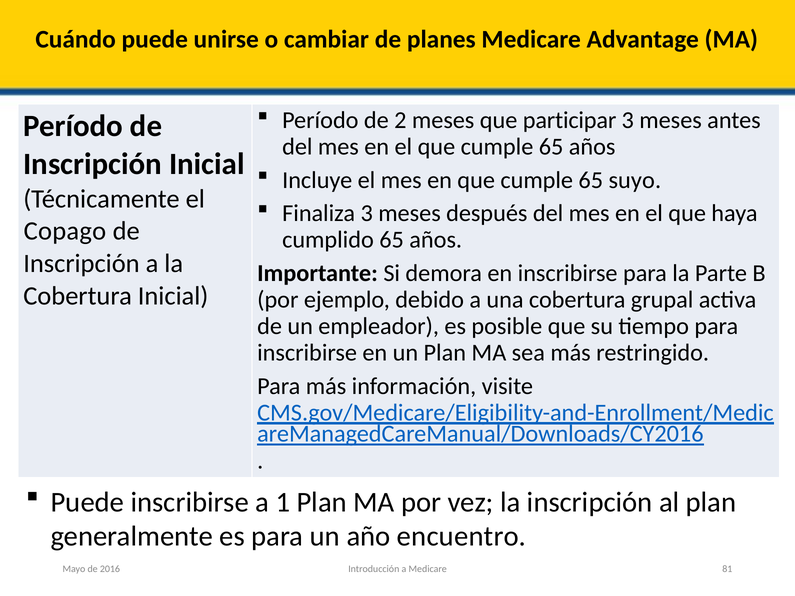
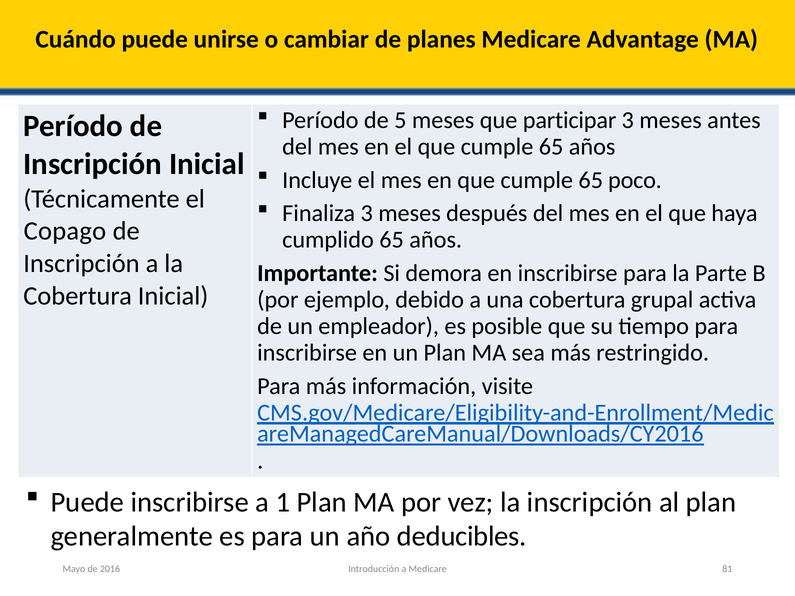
2: 2 -> 5
suyo: suyo -> poco
encuentro: encuentro -> deducibles
